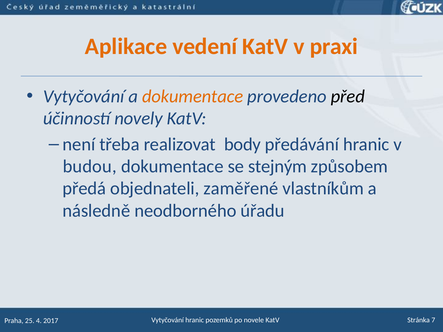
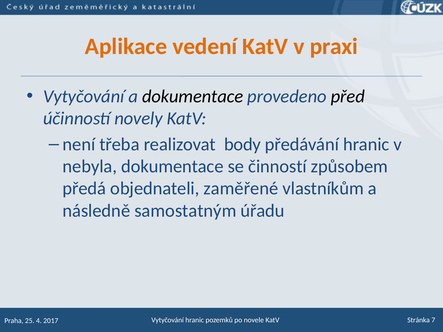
dokumentace at (193, 96) colour: orange -> black
budou: budou -> nebyla
stejným: stejným -> činností
neodborného: neodborného -> samostatným
